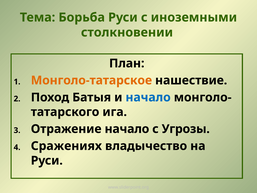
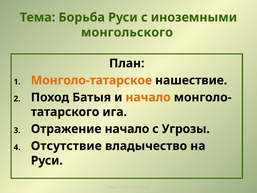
столкновении: столкновении -> монгольского
начало at (148, 97) colour: blue -> orange
Сражениях: Сражениях -> Отсутствие
